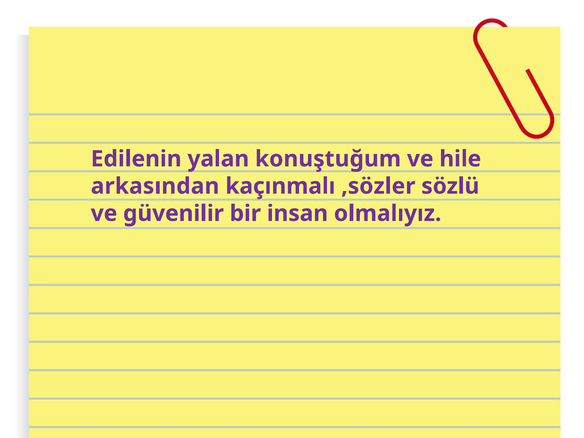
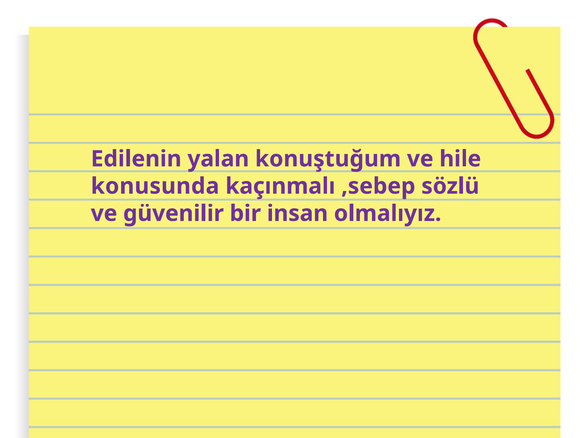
arkasından: arkasından -> konusunda
,sözler: ,sözler -> ,sebep
